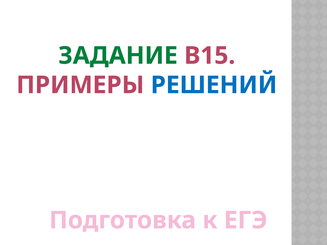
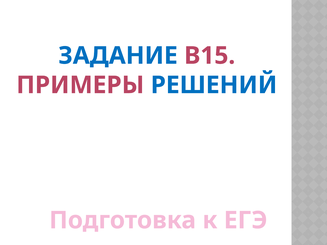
ЗАДАНИЕ colour: green -> blue
